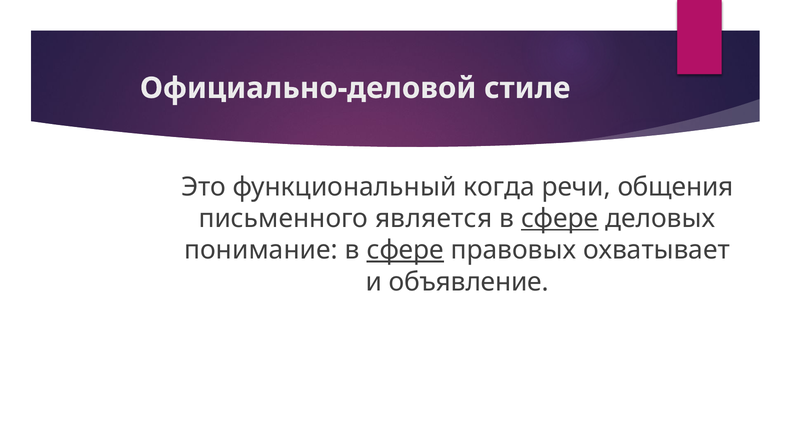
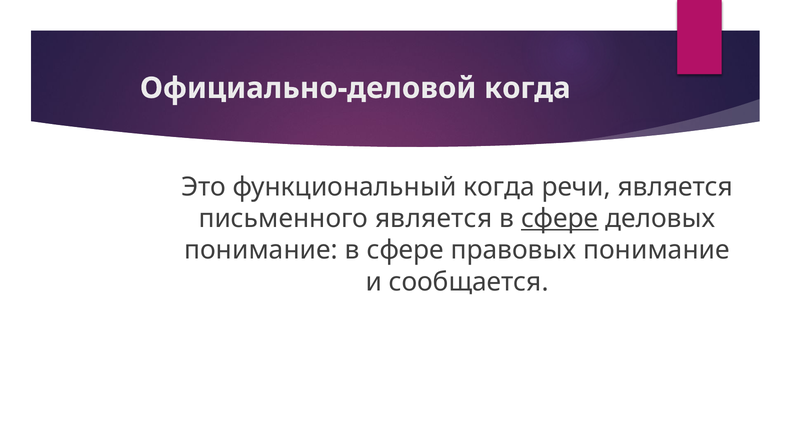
Официально-деловой стиле: стиле -> когда
речи общения: общения -> является
сфере at (405, 250) underline: present -> none
правовых охватывает: охватывает -> понимание
объявление: объявление -> сообщается
